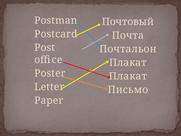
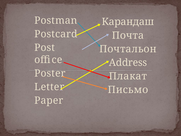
Почтовый: Почтовый -> Карандаш
Плакат at (128, 62): Плакат -> Address
